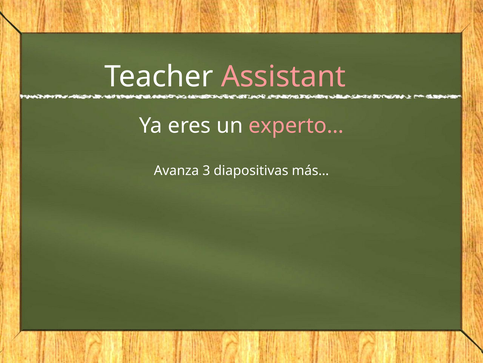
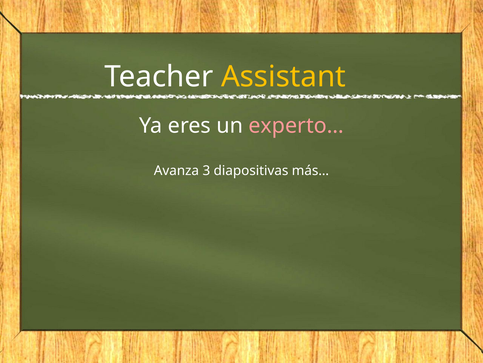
Assistant colour: pink -> yellow
